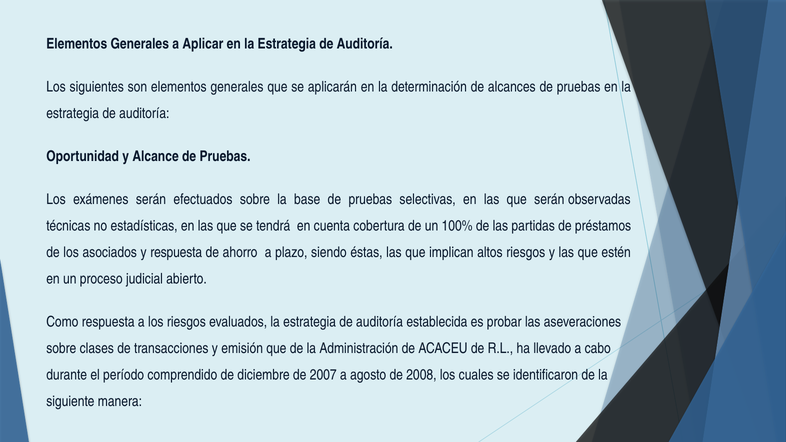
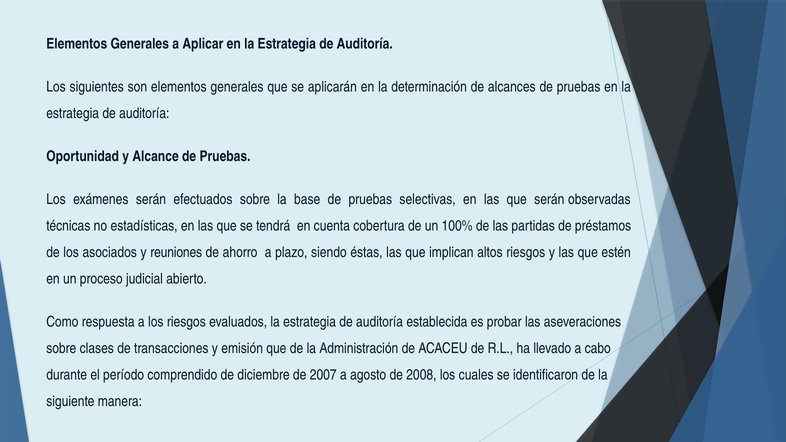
y respuesta: respuesta -> reuniones
